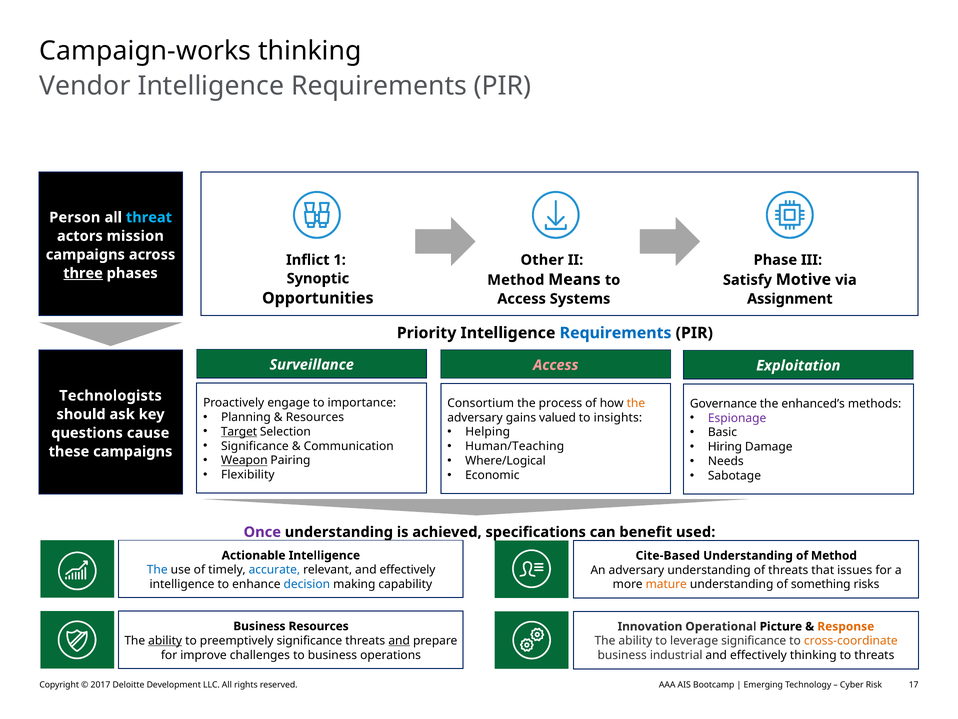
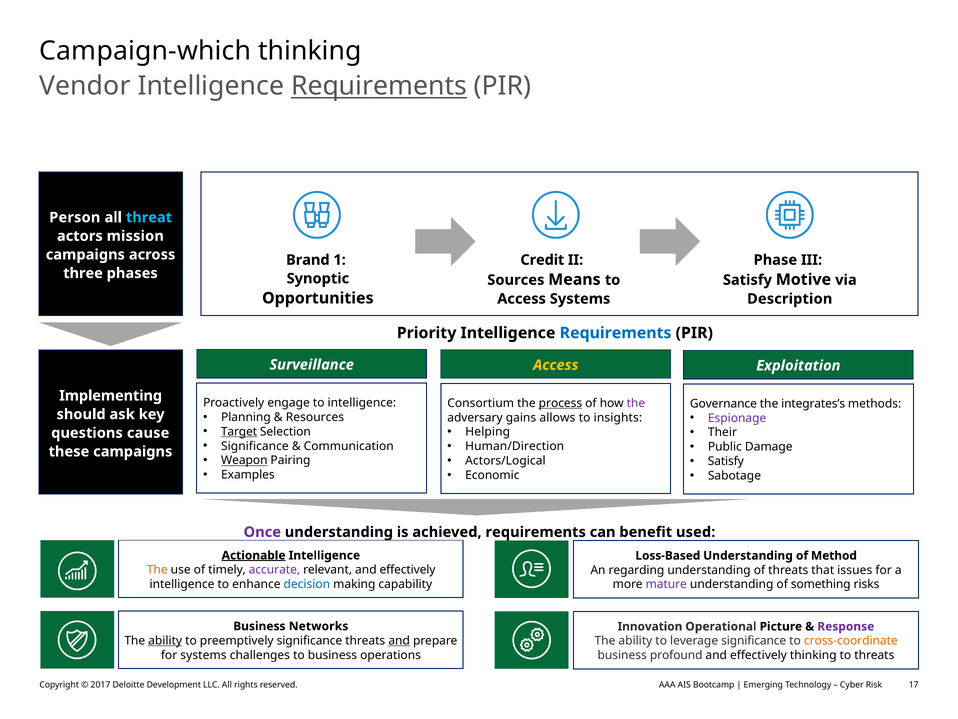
Campaign-works: Campaign-works -> Campaign-which
Requirements at (379, 86) underline: none -> present
Inflict: Inflict -> Brand
Other: Other -> Credit
three underline: present -> none
Method at (516, 280): Method -> Sources
Assignment: Assignment -> Description
Access at (556, 365) colour: pink -> yellow
Technologists: Technologists -> Implementing
to importance: importance -> intelligence
process underline: none -> present
the at (636, 403) colour: orange -> purple
enhanced’s: enhanced’s -> integrates’s
valued: valued -> allows
Basic: Basic -> Their
Human/Teaching: Human/Teaching -> Human/Direction
Hiring: Hiring -> Public
Where/Logical: Where/Logical -> Actors/Logical
Needs at (726, 461): Needs -> Satisfy
Flexibility: Flexibility -> Examples
achieved specifications: specifications -> requirements
Actionable underline: none -> present
Cite-Based: Cite-Based -> Loss-Based
The at (157, 569) colour: blue -> orange
accurate colour: blue -> purple
An adversary: adversary -> regarding
mature colour: orange -> purple
Business Resources: Resources -> Networks
Response colour: orange -> purple
for improve: improve -> systems
industrial: industrial -> profound
